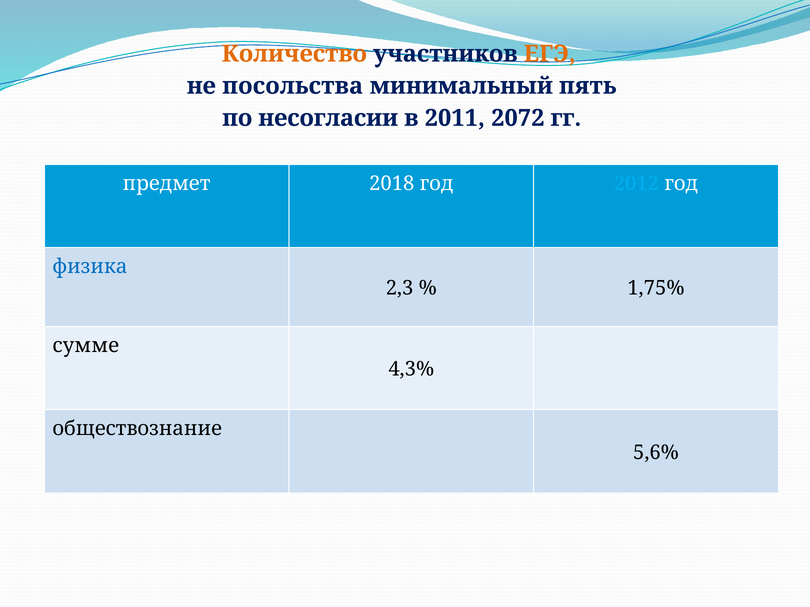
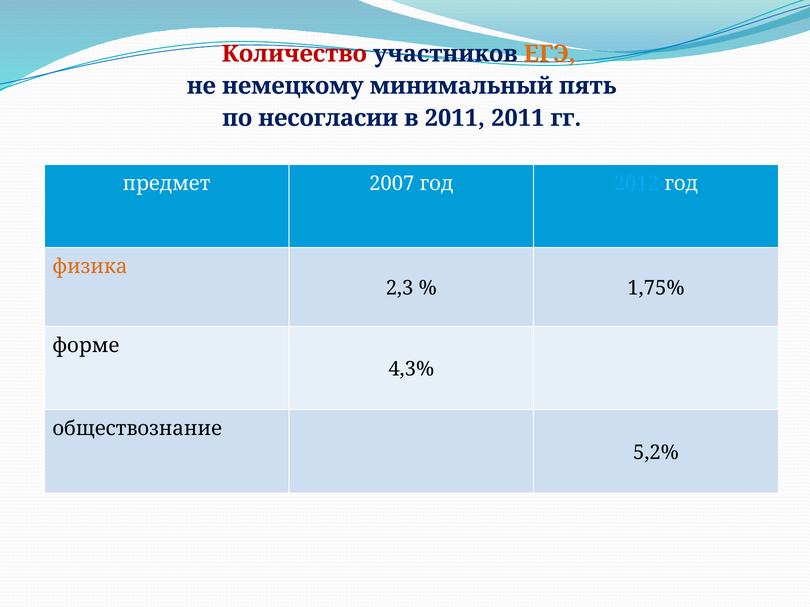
Количество colour: orange -> red
посольства: посольства -> немецкому
2011 2072: 2072 -> 2011
2018: 2018 -> 2007
физика colour: blue -> orange
сумме: сумме -> форме
5,6%: 5,6% -> 5,2%
